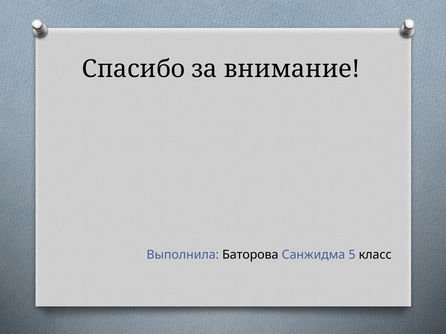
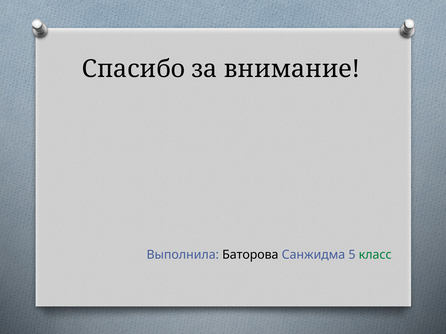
класс colour: black -> green
